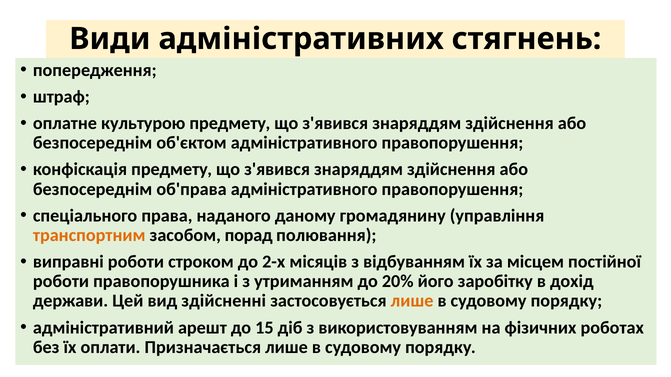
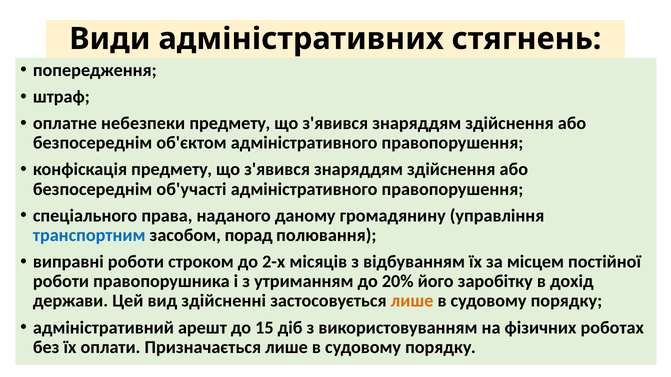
культурою: культурою -> небезпеки
об'права: об'права -> об'участі
транспортним colour: orange -> blue
